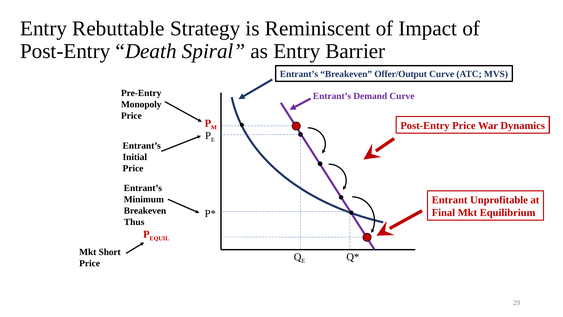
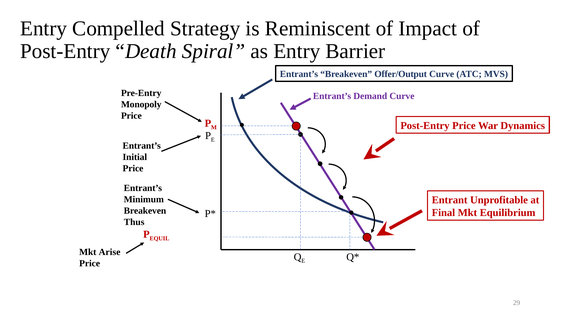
Rebuttable: Rebuttable -> Compelled
Short: Short -> Arise
